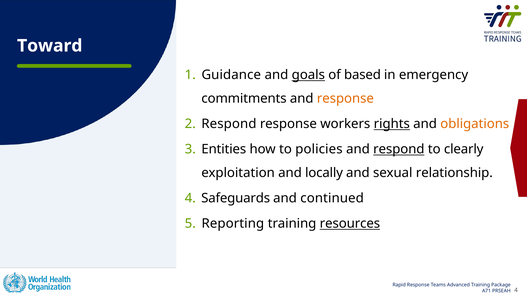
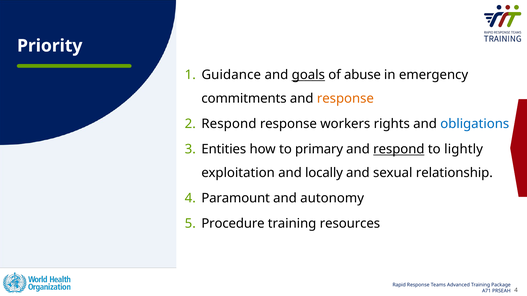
Toward: Toward -> Priority
based: based -> abuse
rights underline: present -> none
obligations colour: orange -> blue
policies: policies -> primary
clearly: clearly -> lightly
Safeguards: Safeguards -> Paramount
continued: continued -> autonomy
Reporting: Reporting -> Procedure
resources underline: present -> none
